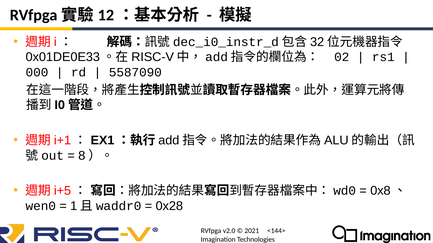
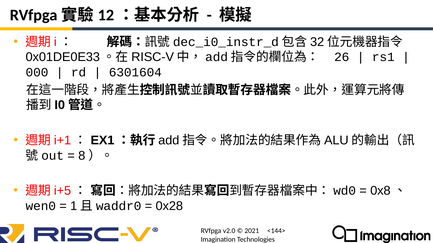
02: 02 -> 26
5587090: 5587090 -> 6301604
